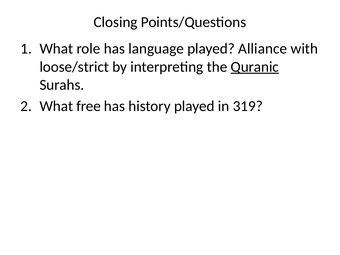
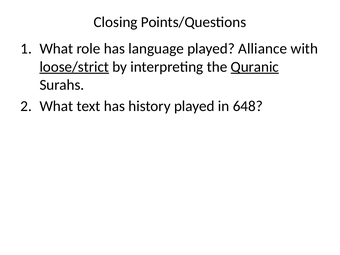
loose/strict underline: none -> present
free: free -> text
319: 319 -> 648
